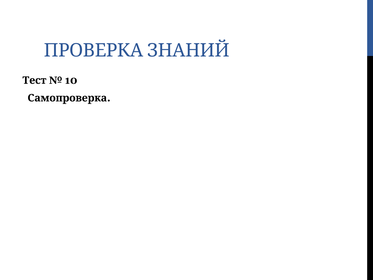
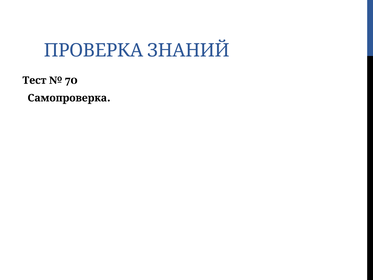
10: 10 -> 70
